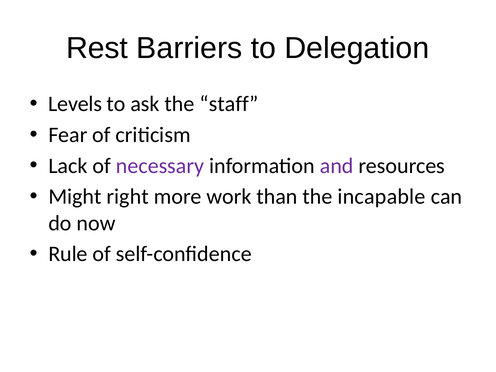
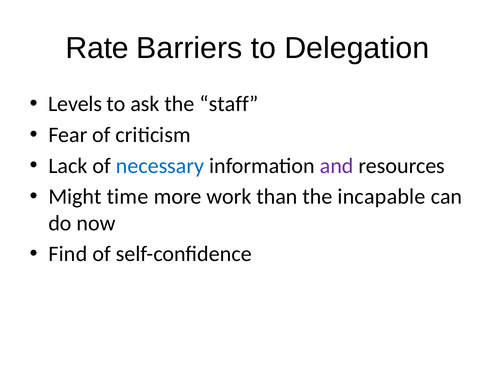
Rest: Rest -> Rate
necessary colour: purple -> blue
right: right -> time
Rule: Rule -> Find
